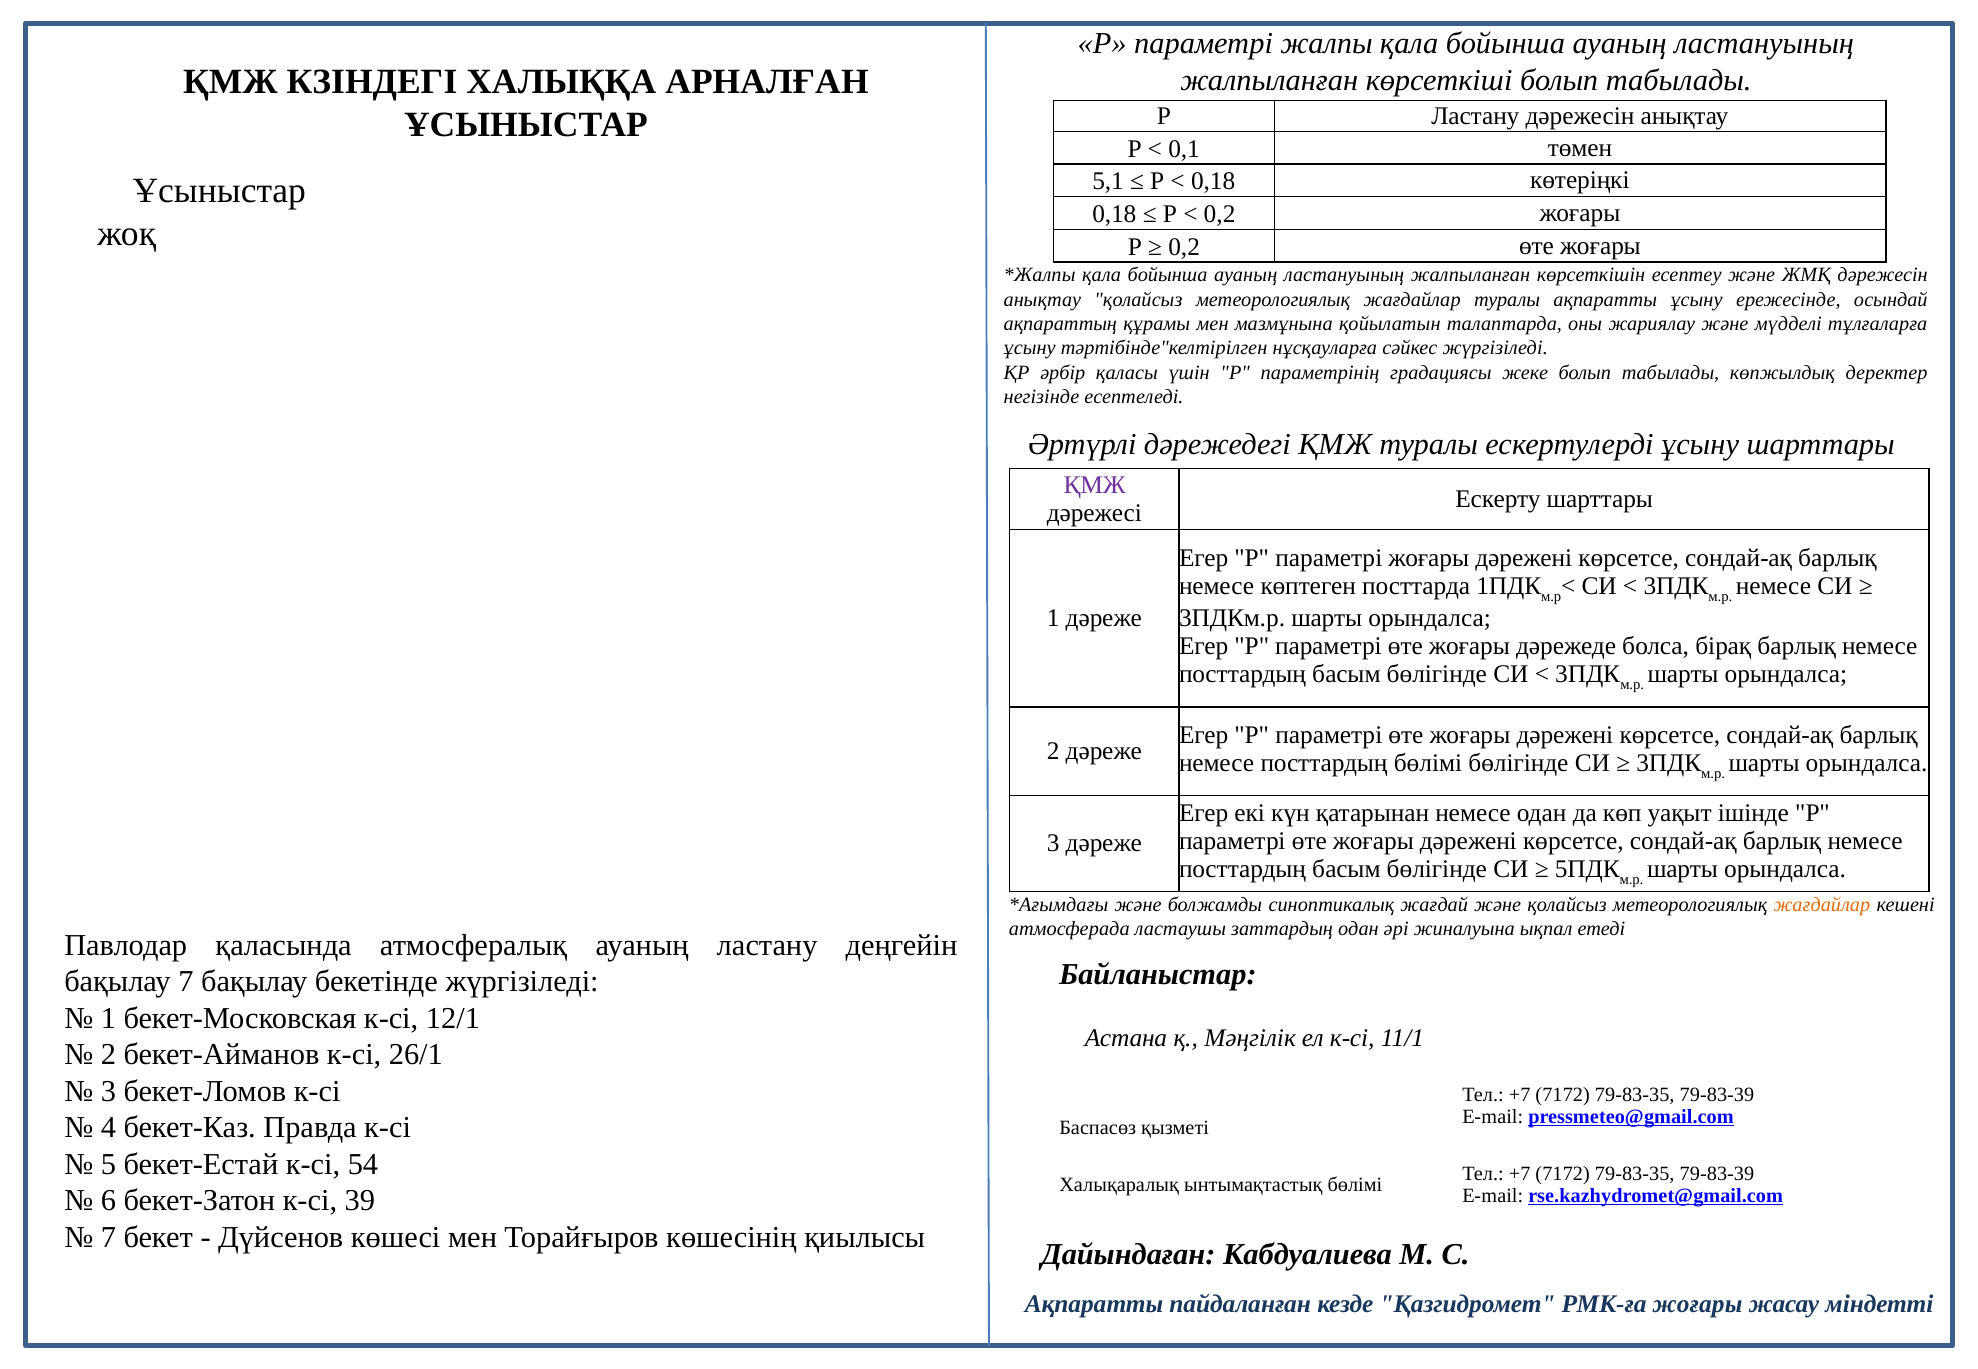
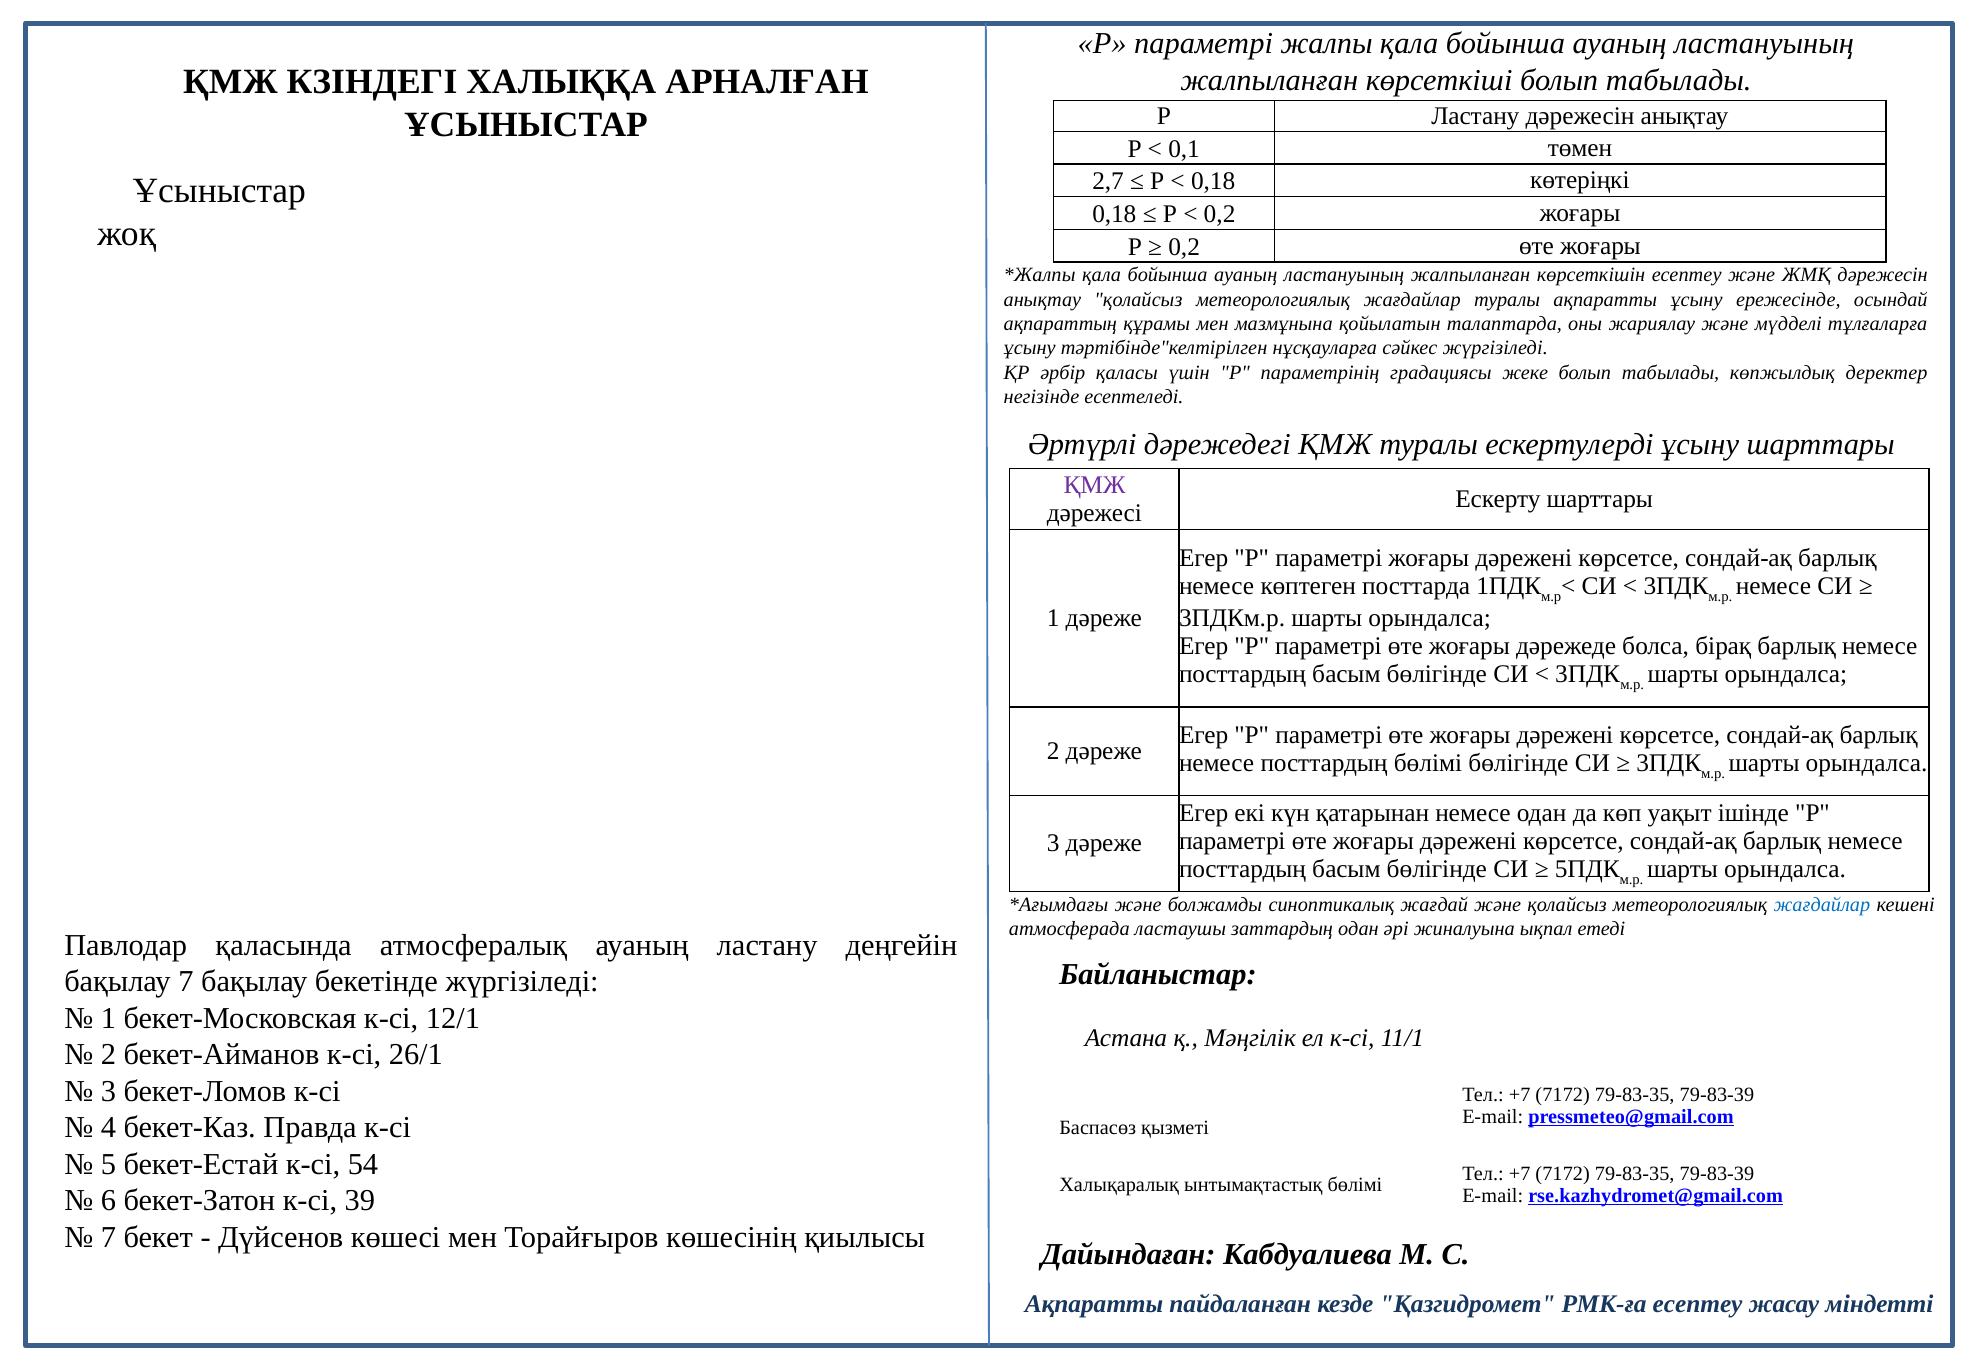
5,1: 5,1 -> 2,7
жағдайлар at (1822, 905) colour: orange -> blue
РМК-ға жоғары: жоғары -> есептеу
